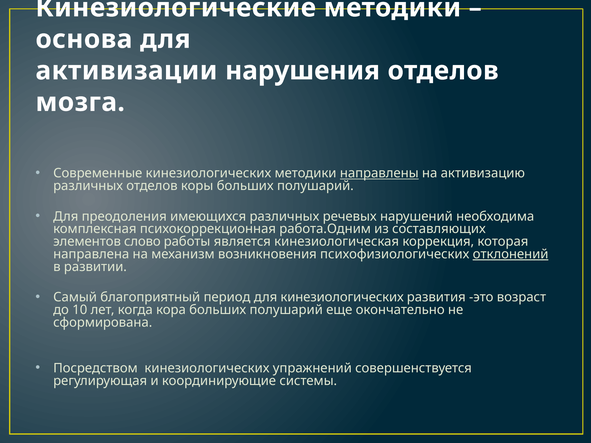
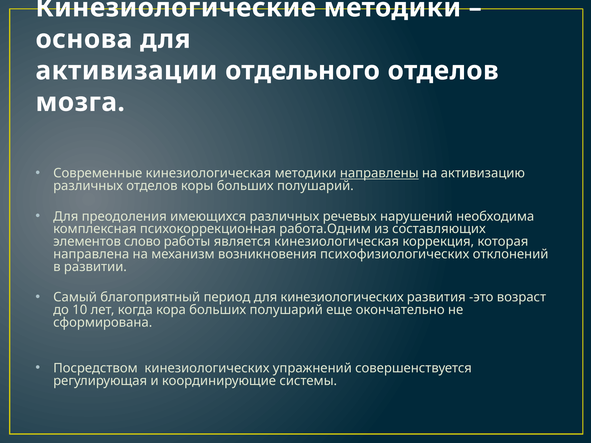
нарушения: нарушения -> отдельного
Современные кинезиологических: кинезиологических -> кинезиологическая
отклонений underline: present -> none
